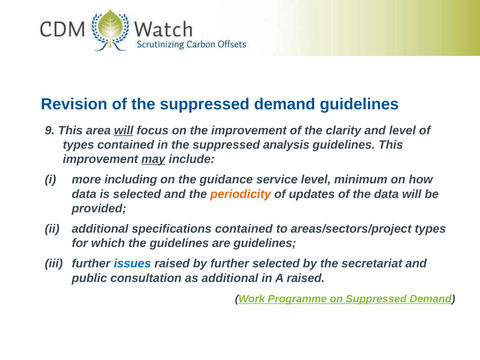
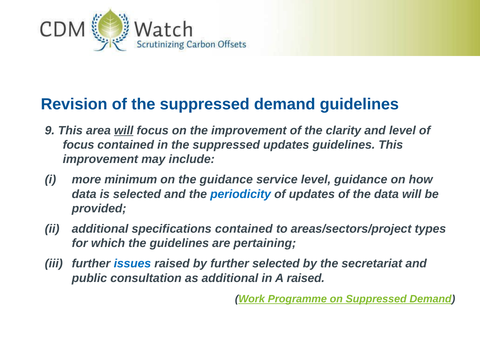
types at (78, 145): types -> focus
suppressed analysis: analysis -> updates
may underline: present -> none
including: including -> minimum
level minimum: minimum -> guidance
periodicity colour: orange -> blue
are guidelines: guidelines -> pertaining
